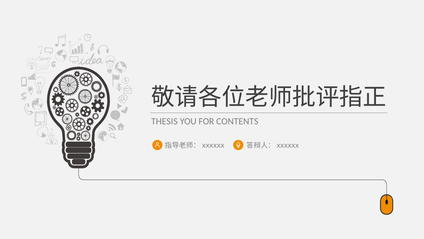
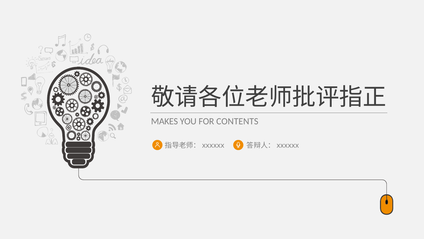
THESIS: THESIS -> MAKES
